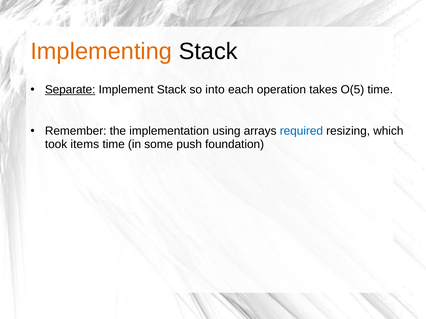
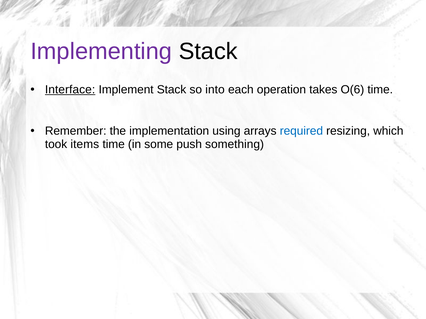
Implementing colour: orange -> purple
Separate: Separate -> Interface
O(5: O(5 -> O(6
foundation: foundation -> something
